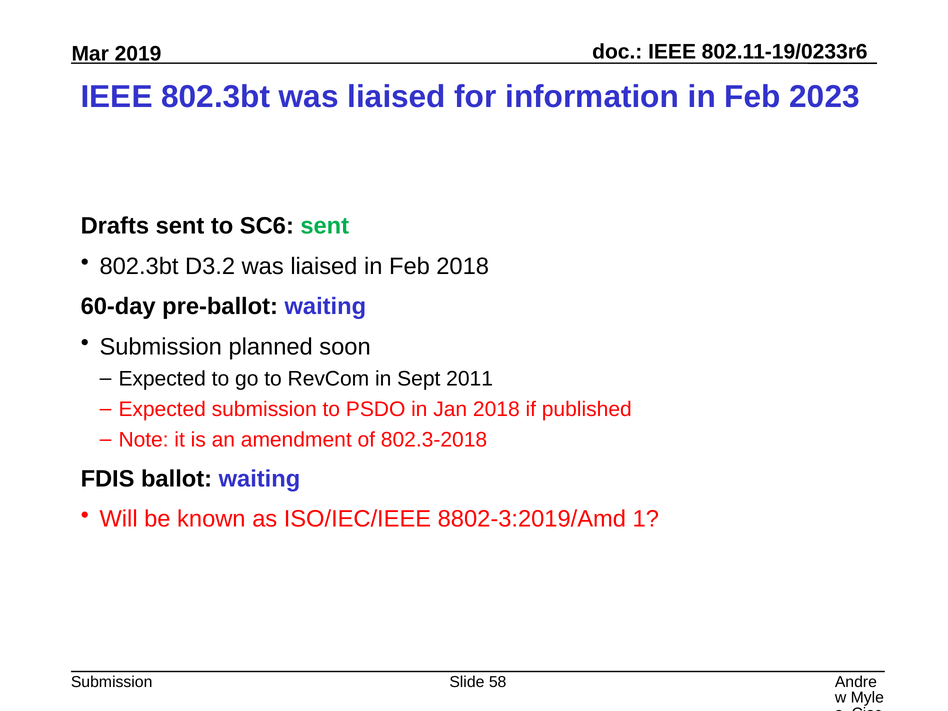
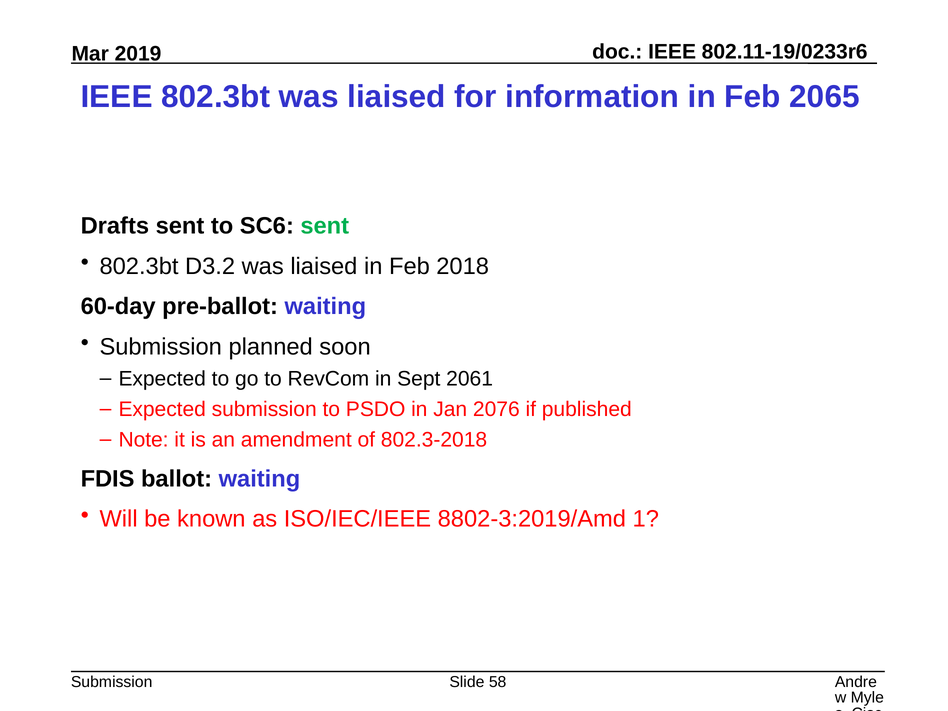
2023: 2023 -> 2065
2011: 2011 -> 2061
Jan 2018: 2018 -> 2076
